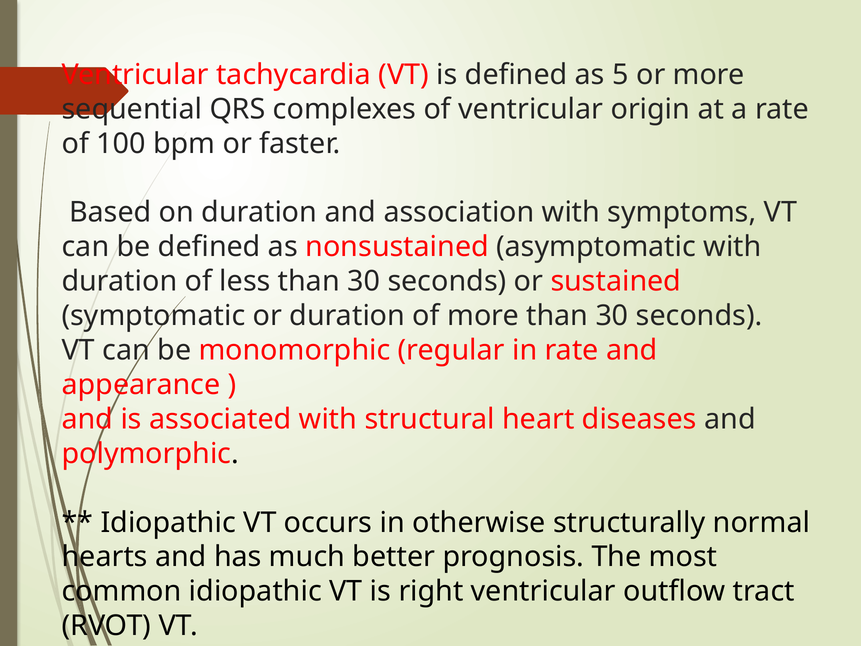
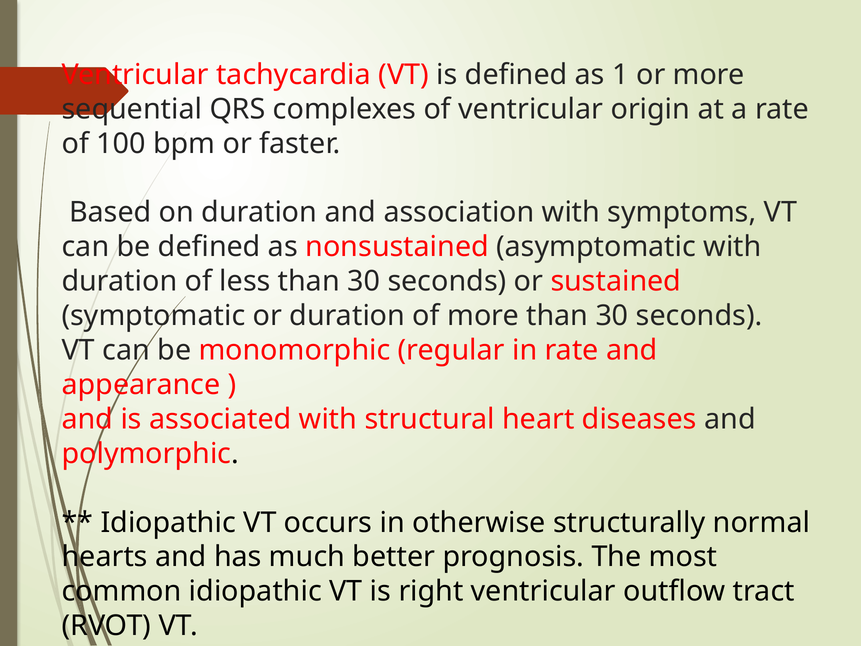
5: 5 -> 1
